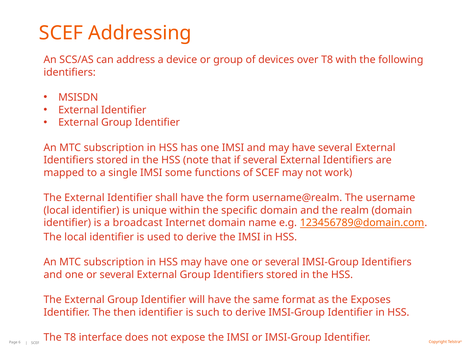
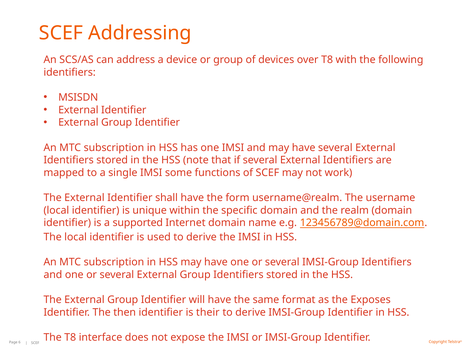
broadcast: broadcast -> supported
such: such -> their
